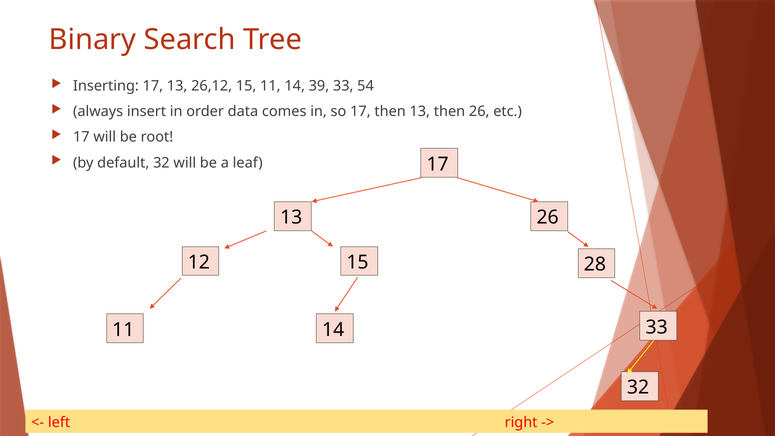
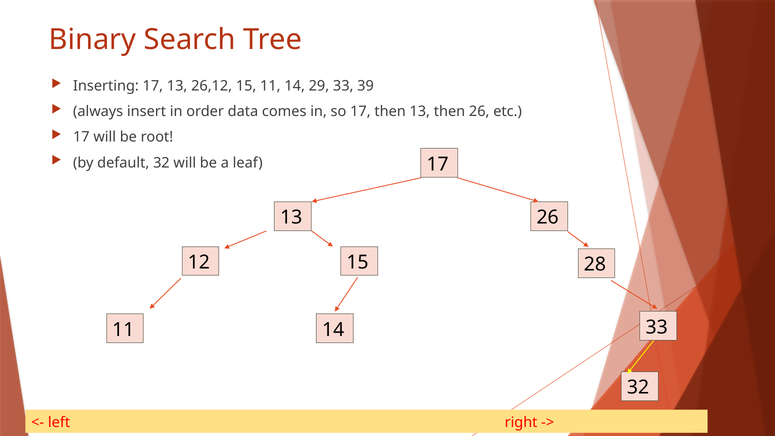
39: 39 -> 29
54: 54 -> 39
